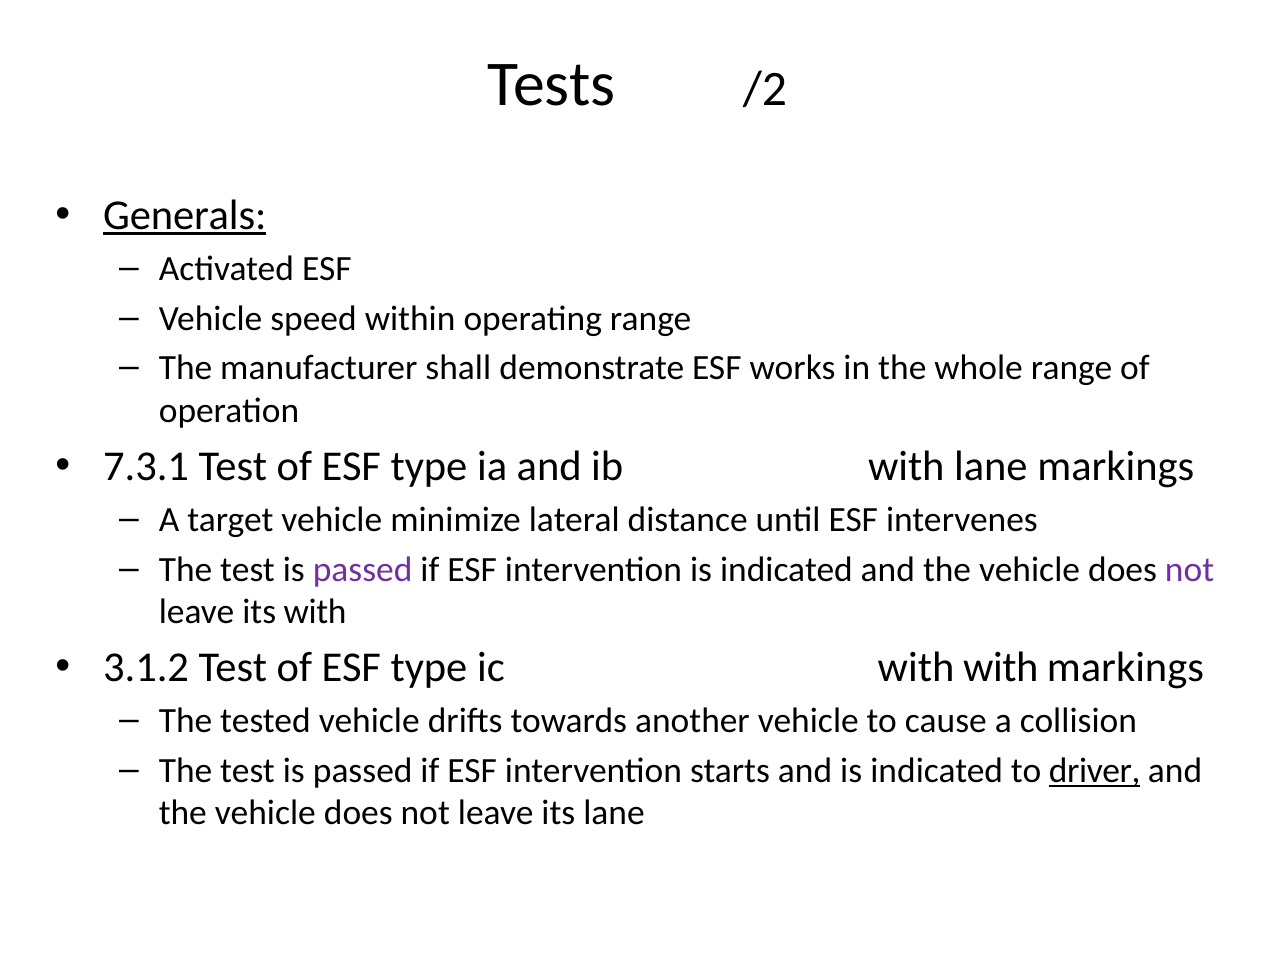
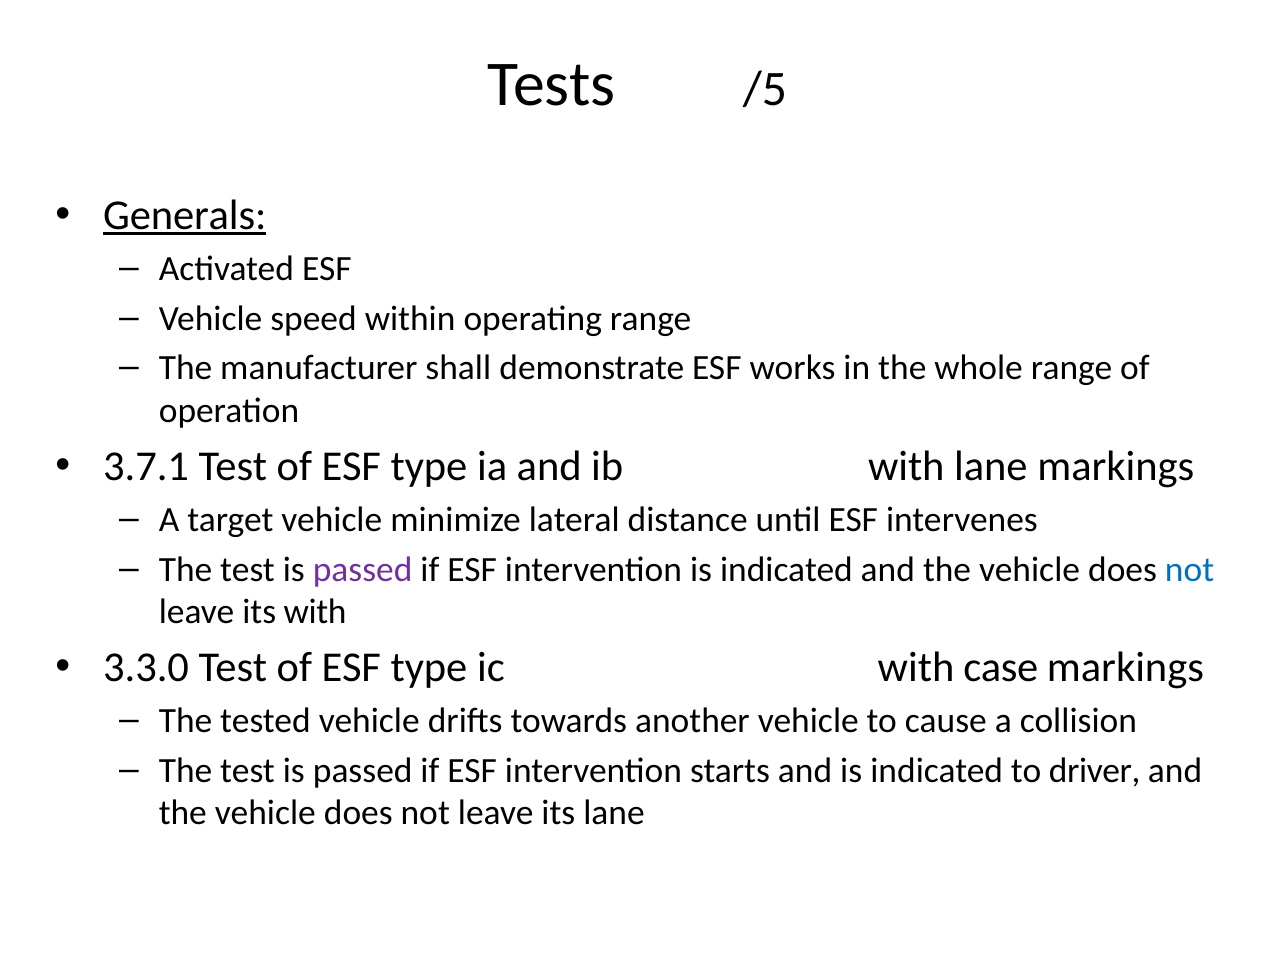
/2: /2 -> /5
7.3.1: 7.3.1 -> 3.7.1
not at (1190, 569) colour: purple -> blue
3.1.2: 3.1.2 -> 3.3.0
with with: with -> case
driver underline: present -> none
